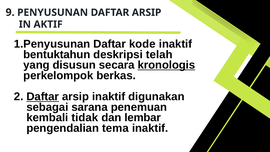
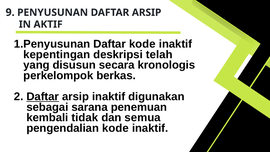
bentuktahun: bentuktahun -> kepentingan
kronologis underline: present -> none
lembar: lembar -> semua
pengendalian tema: tema -> kode
